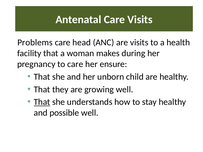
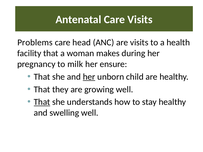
to care: care -> milk
her at (89, 77) underline: none -> present
possible: possible -> swelling
